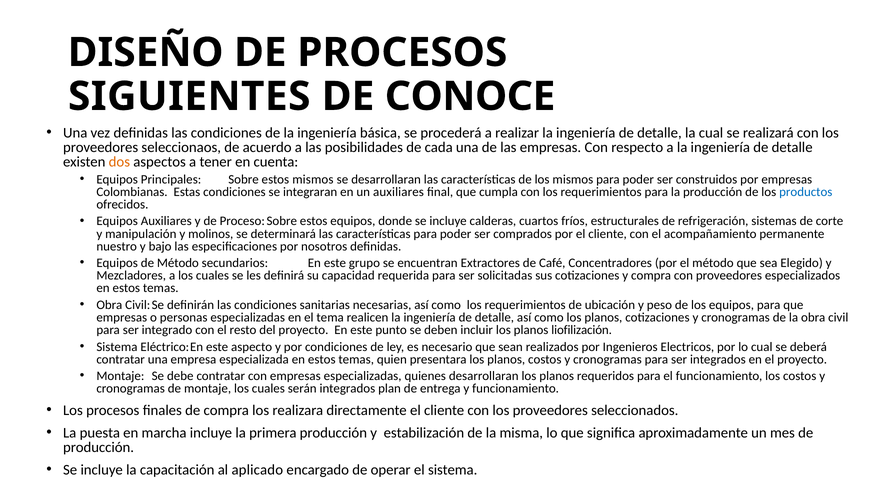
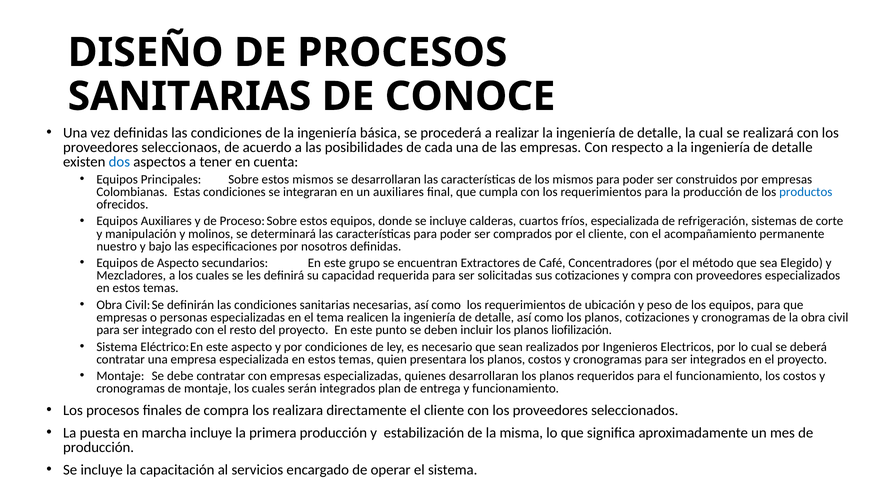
SIGUIENTES at (189, 97): SIGUIENTES -> SANITARIAS
dos colour: orange -> blue
fríos estructurales: estructurales -> especializada
de Método: Método -> Aspecto
aplicado: aplicado -> servicios
